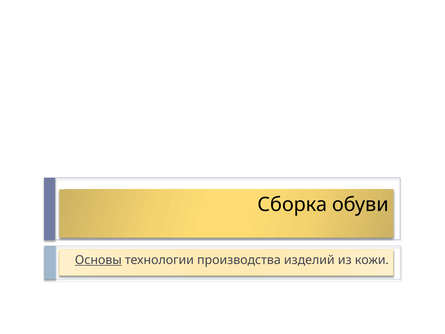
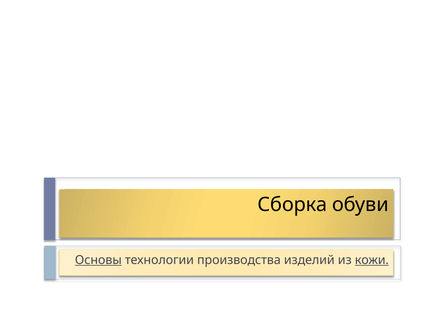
кожи underline: none -> present
